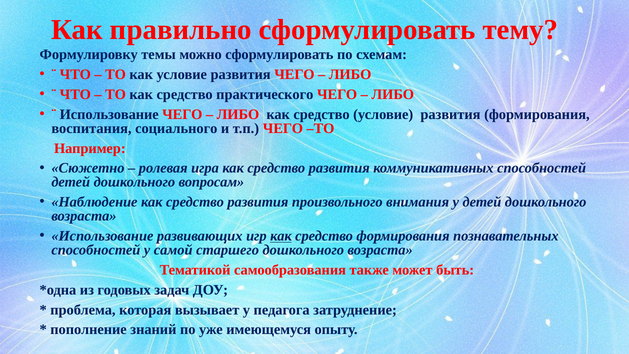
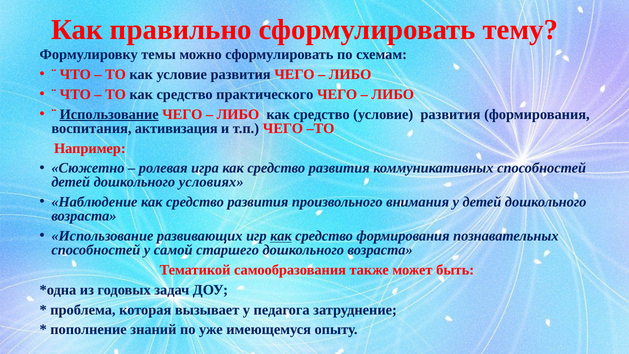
Использование at (109, 114) underline: none -> present
социального: социального -> активизация
вопросам: вопросам -> условиях
